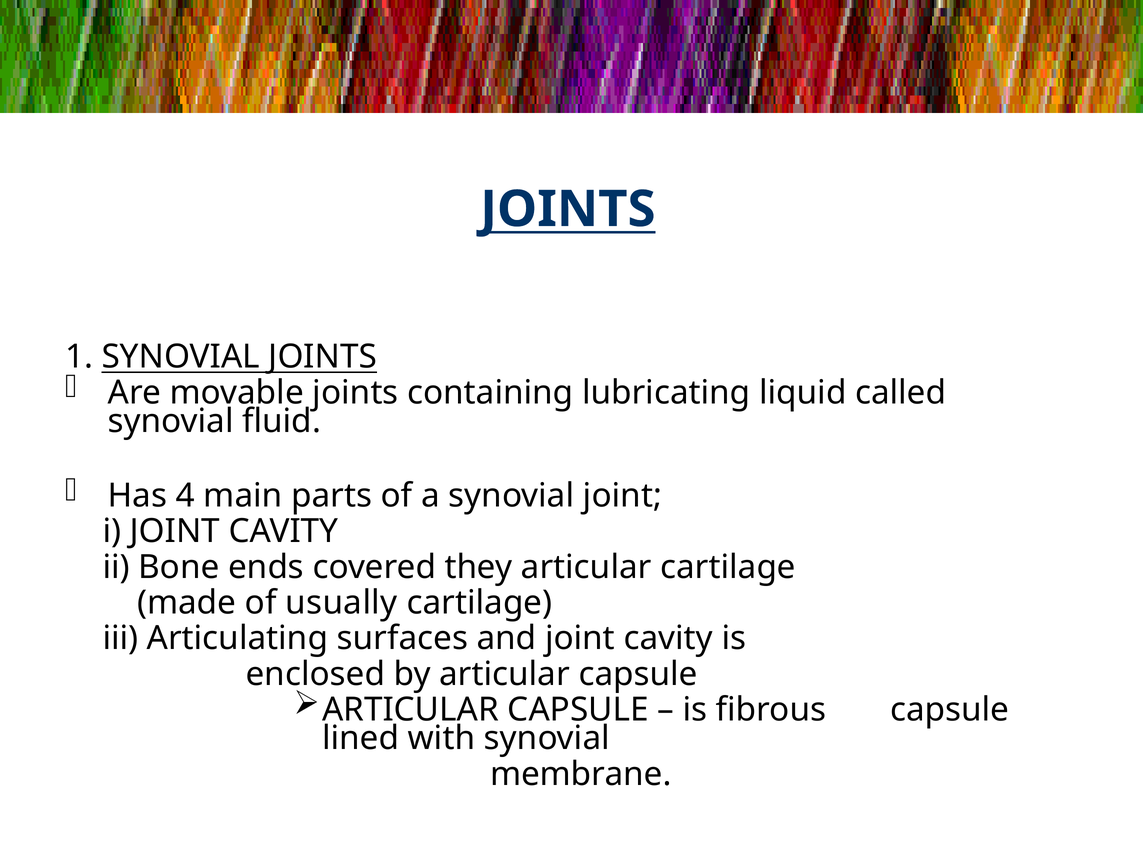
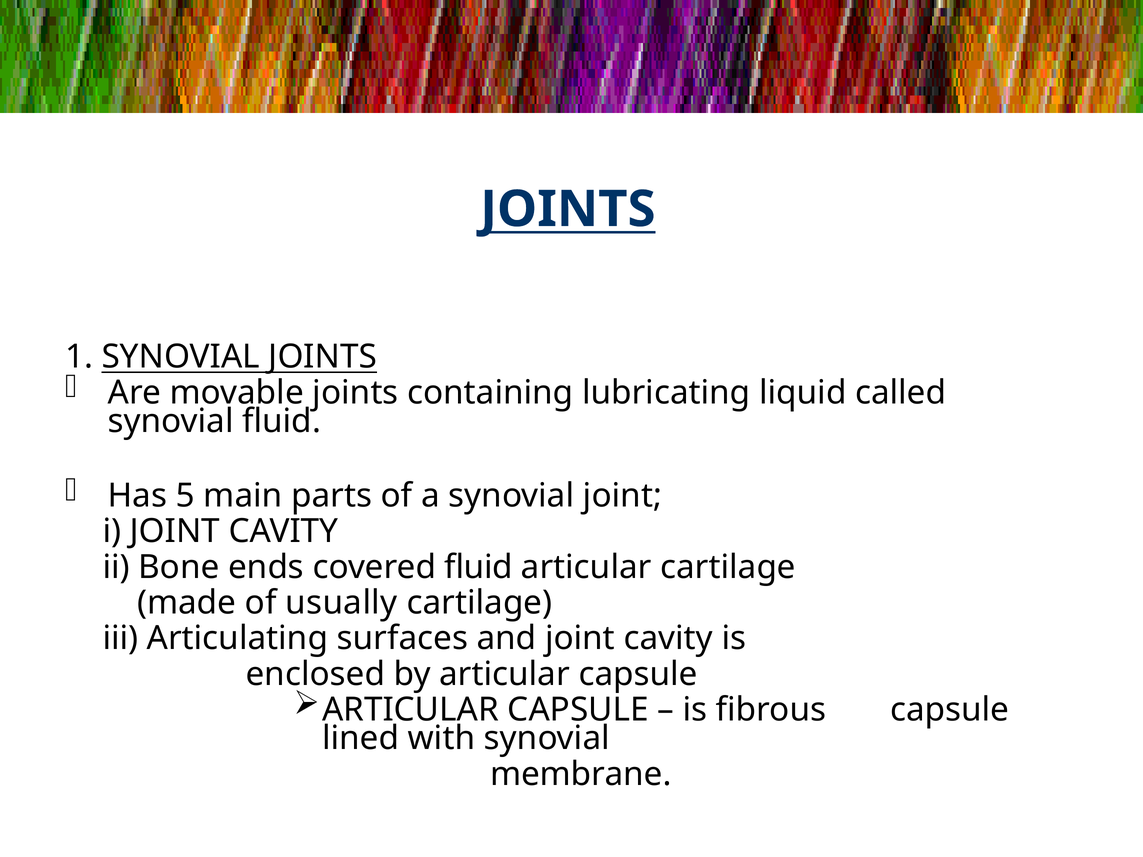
4: 4 -> 5
covered they: they -> fluid
